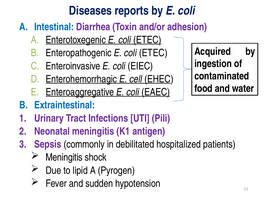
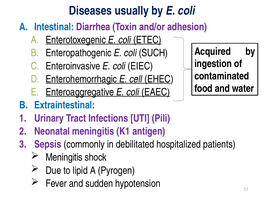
reports: reports -> usually
Enteropathogenic E coli ETEC: ETEC -> SUCH
